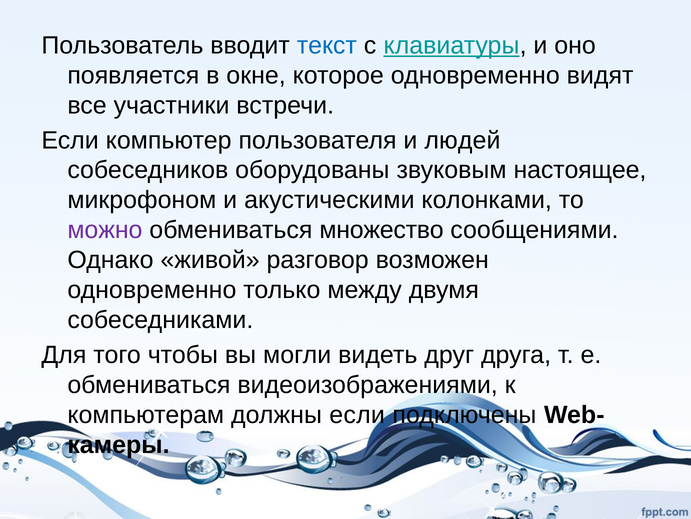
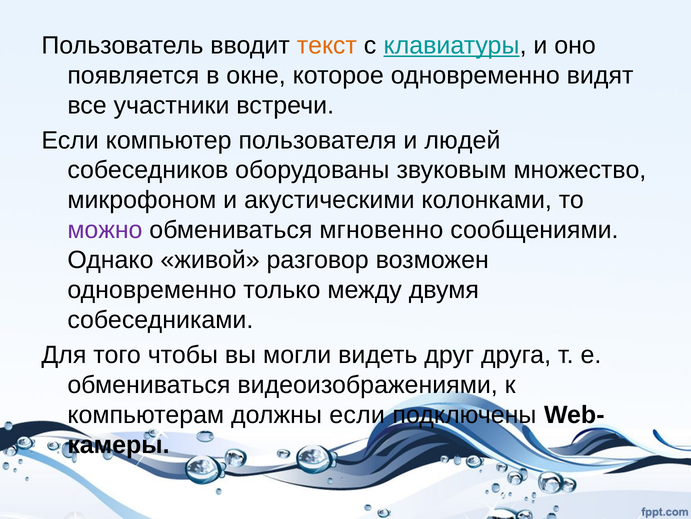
текст colour: blue -> orange
настоящее: настоящее -> множество
множество: множество -> мгновенно
